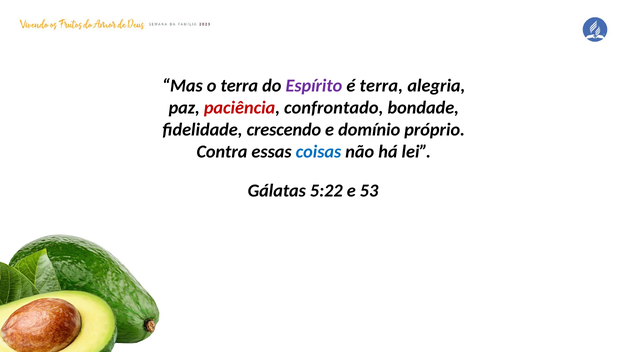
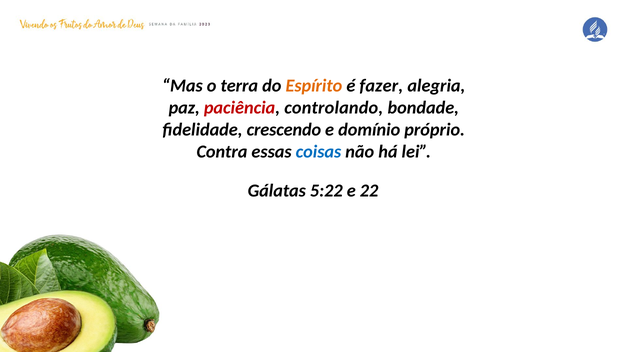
Espírito colour: purple -> orange
é terra: terra -> fazer
confrontado: confrontado -> controlando
53: 53 -> 22
